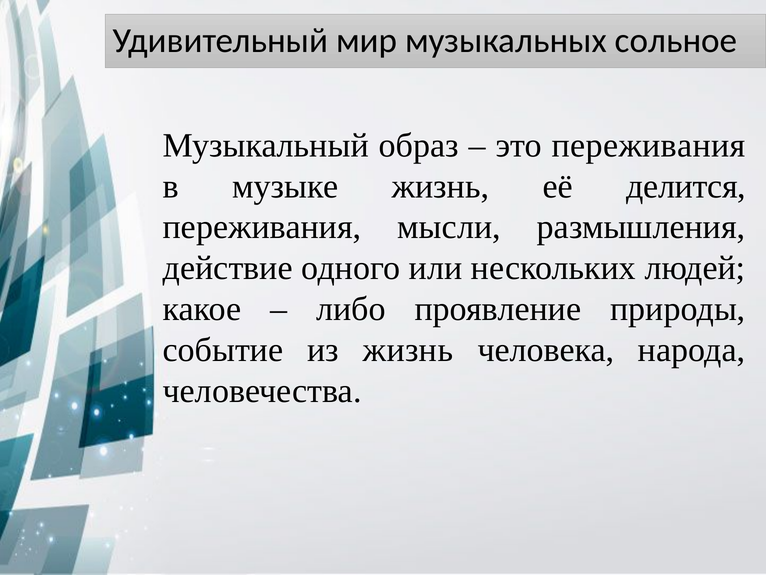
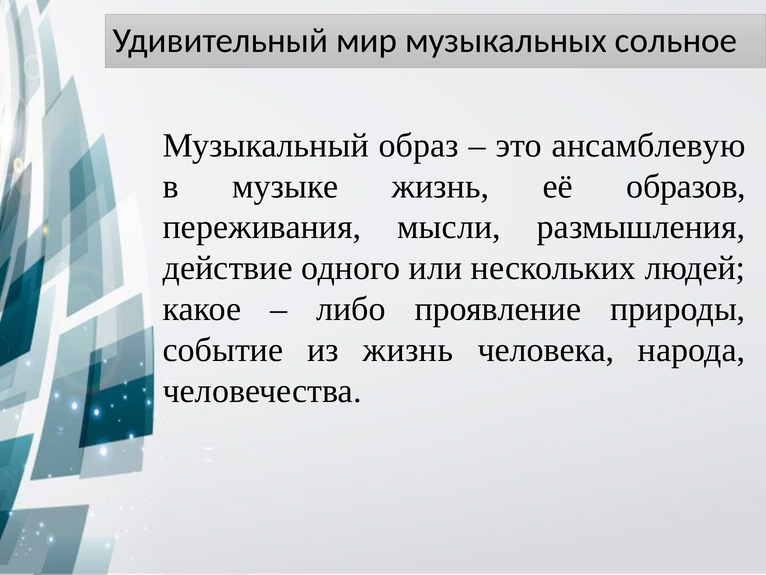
это переживания: переживания -> ансамблевую
делится: делится -> образов
